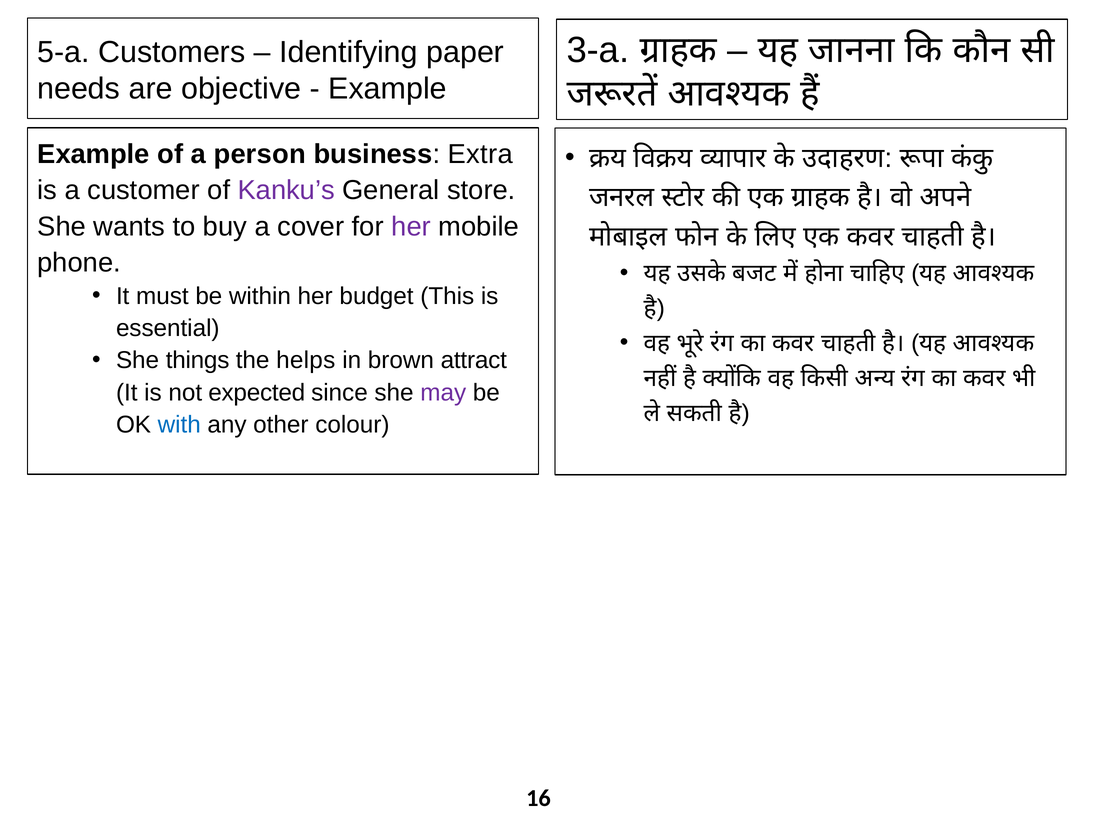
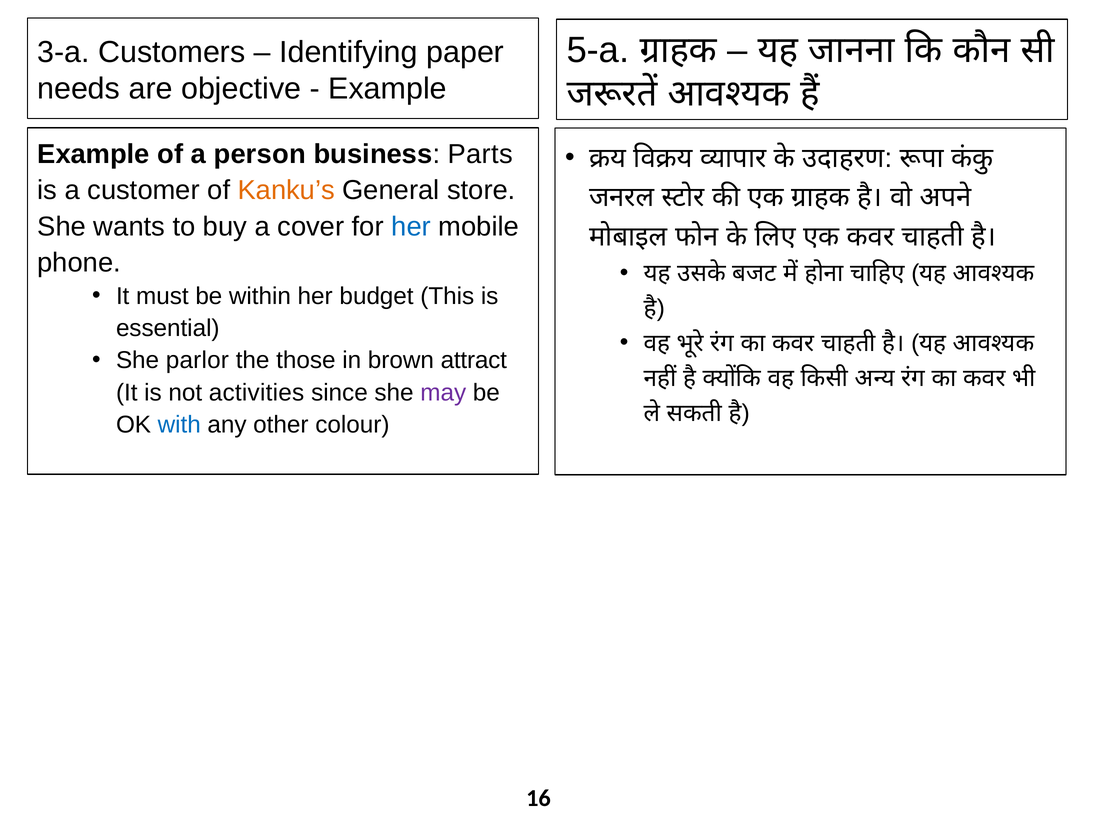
3-a: 3-a -> 5-a
5-a: 5-a -> 3-a
Extra: Extra -> Parts
Kanku’s colour: purple -> orange
her at (411, 227) colour: purple -> blue
things: things -> parlor
helps: helps -> those
expected: expected -> activities
